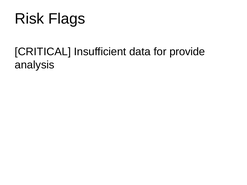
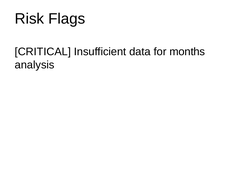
provide: provide -> months
